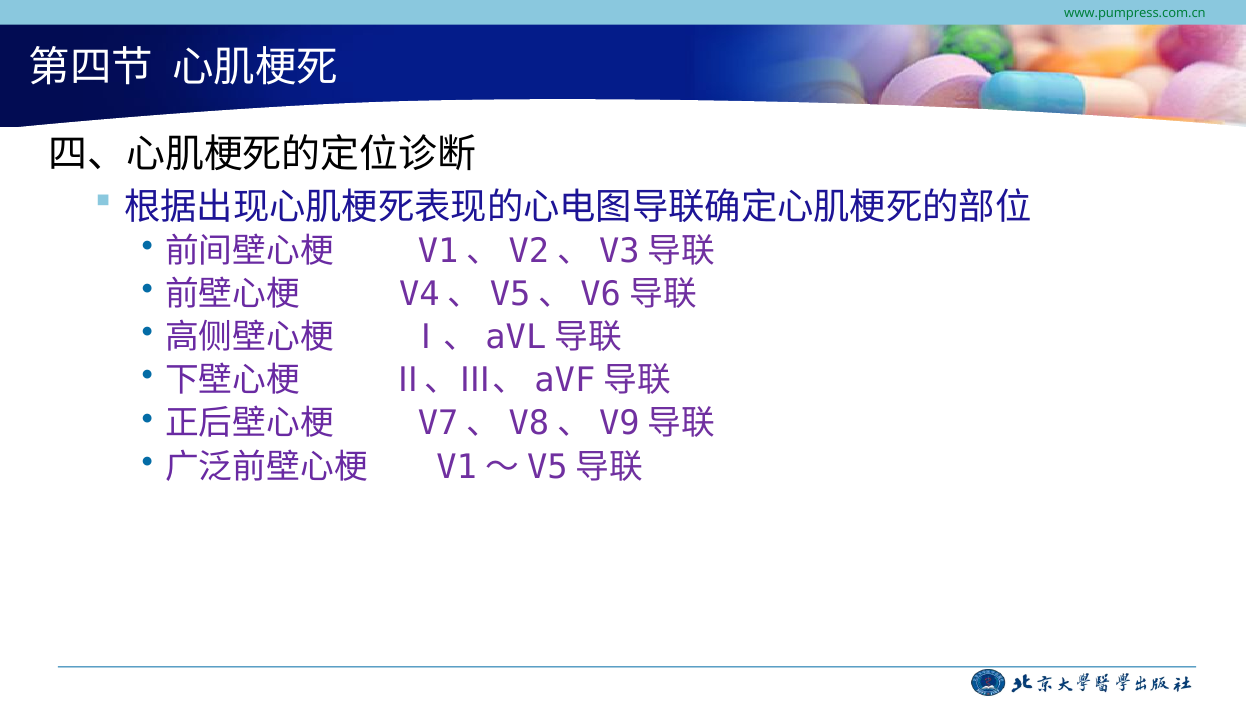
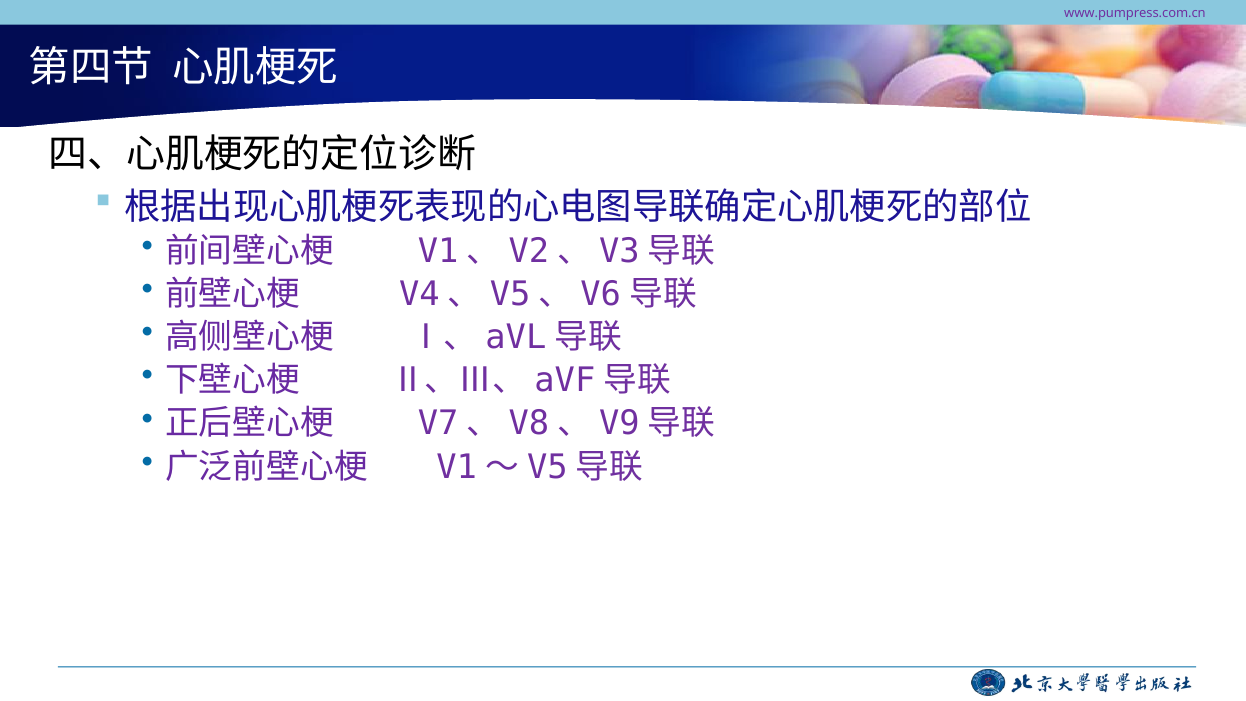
www.pumpress.com.cn colour: green -> purple
